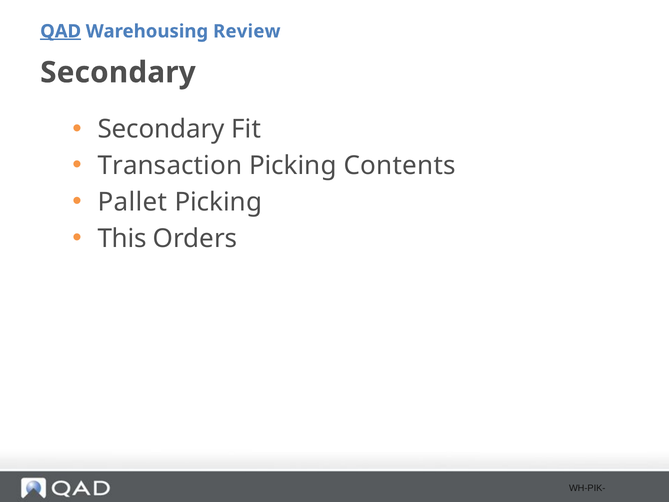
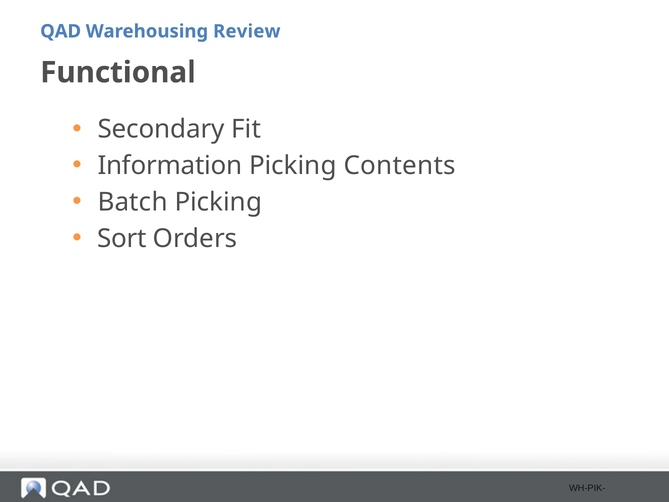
QAD underline: present -> none
Secondary at (118, 72): Secondary -> Functional
Transaction: Transaction -> Information
Pallet: Pallet -> Batch
This: This -> Sort
